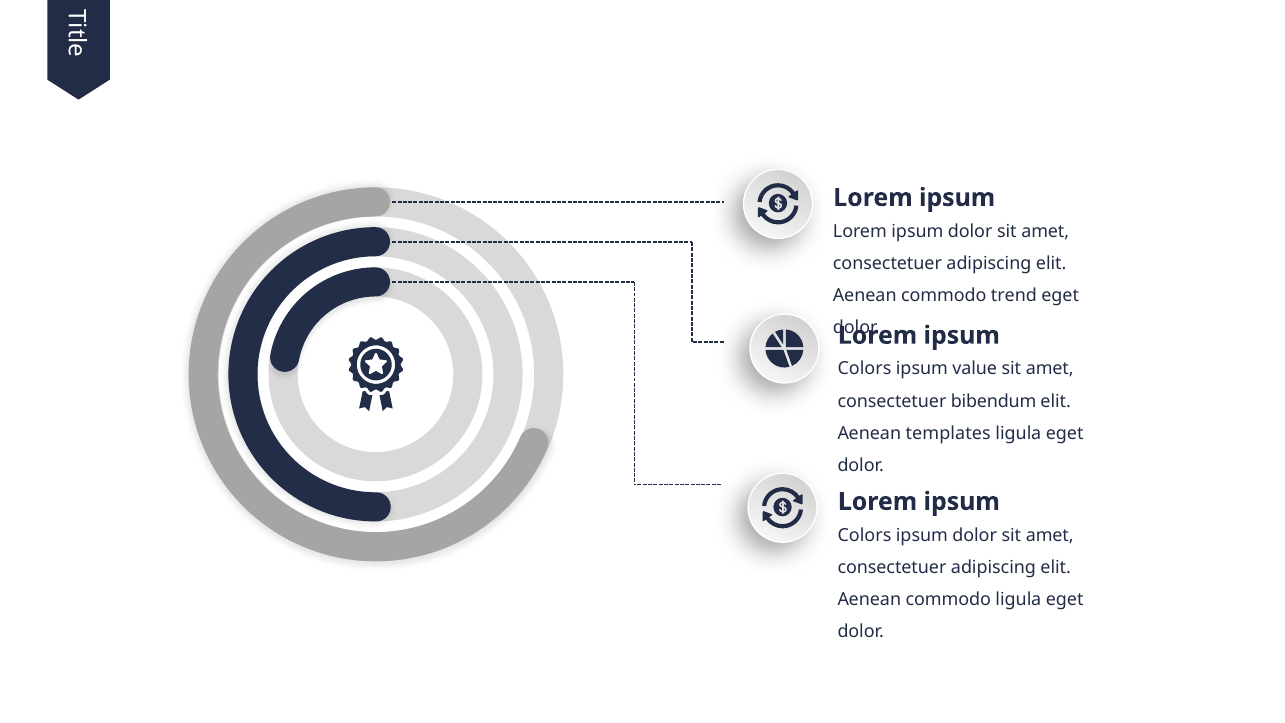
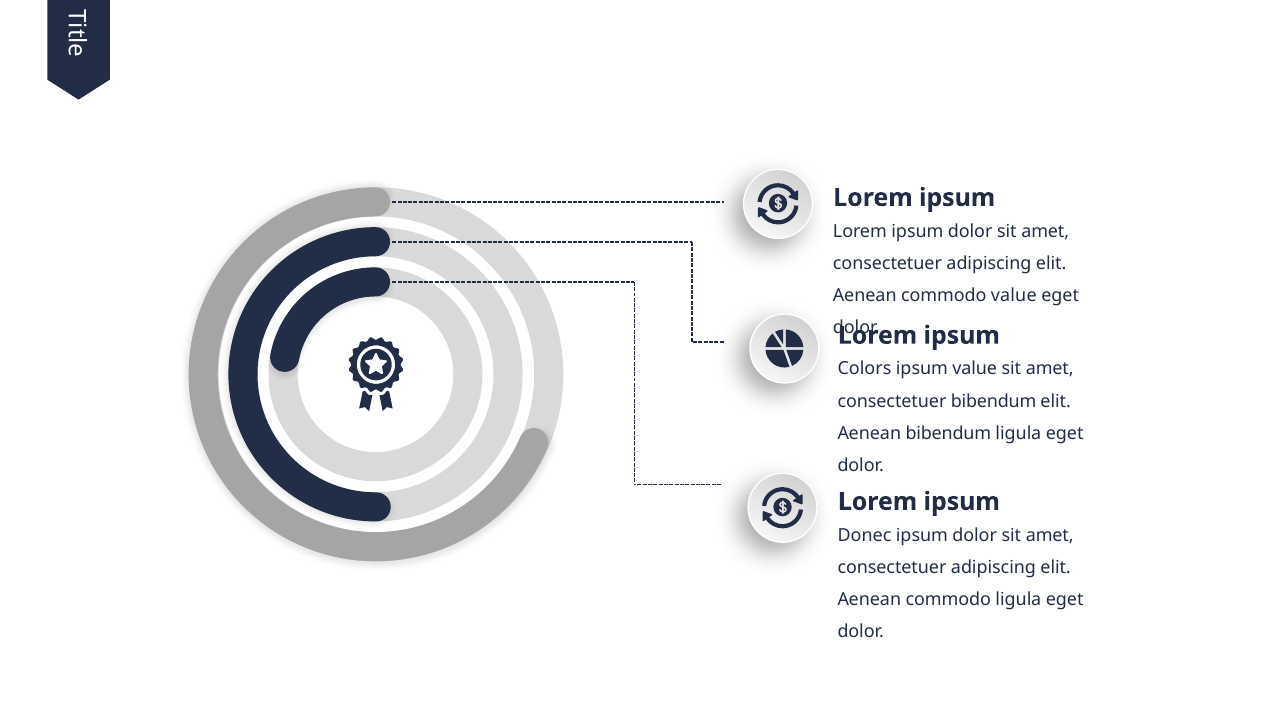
commodo trend: trend -> value
Aenean templates: templates -> bibendum
Colors at (864, 535): Colors -> Donec
